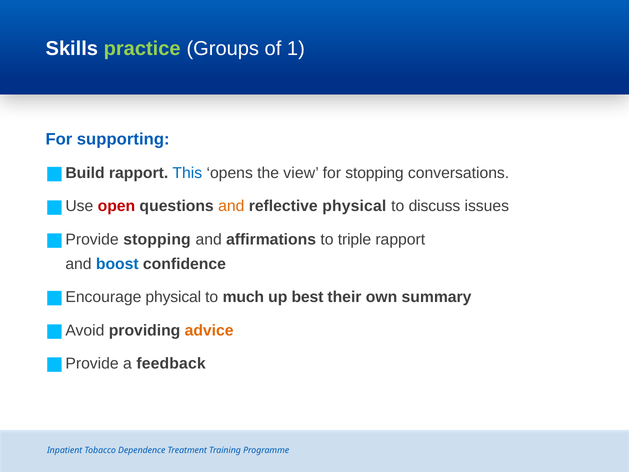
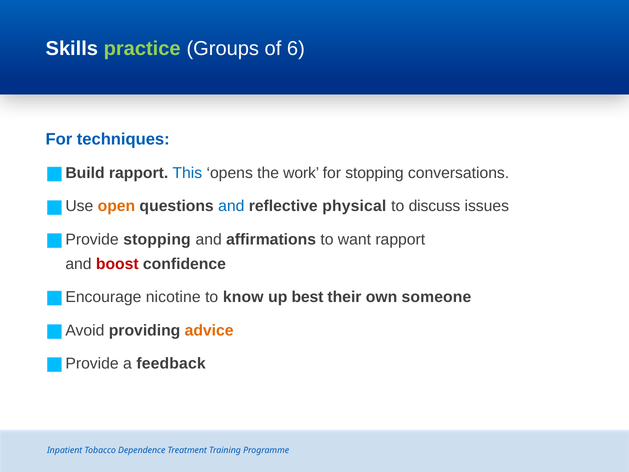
1: 1 -> 6
supporting: supporting -> techniques
view: view -> work
open colour: red -> orange
and at (231, 206) colour: orange -> blue
triple: triple -> want
boost colour: blue -> red
physical at (173, 297): physical -> nicotine
much: much -> know
summary: summary -> someone
